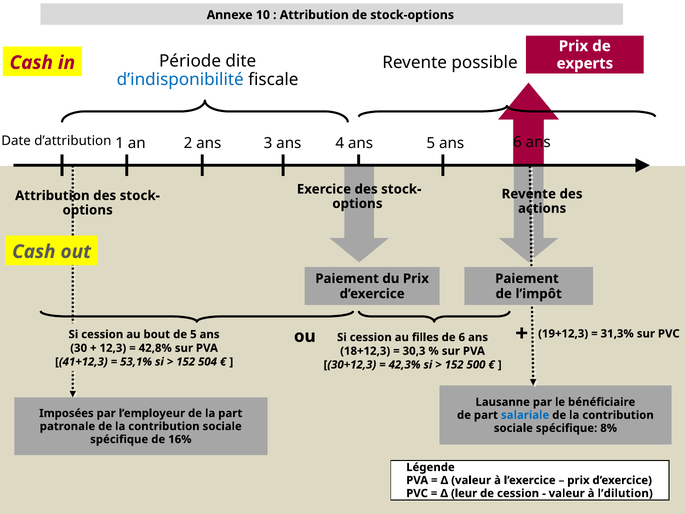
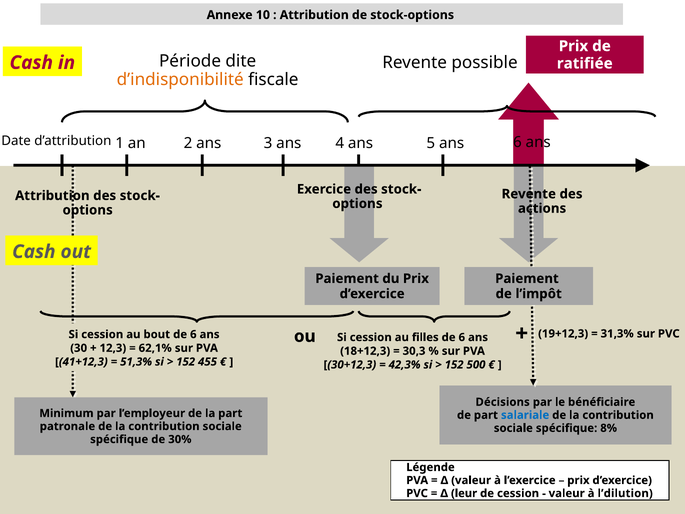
experts: experts -> ratifiée
d’indisponibilité colour: blue -> orange
bout de 5: 5 -> 6
42,8%: 42,8% -> 62,1%
53,1%: 53,1% -> 51,3%
504: 504 -> 455
Lausanne: Lausanne -> Décisions
Imposées: Imposées -> Minimum
16%: 16% -> 30%
